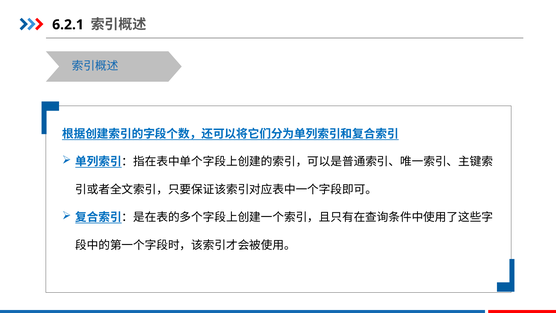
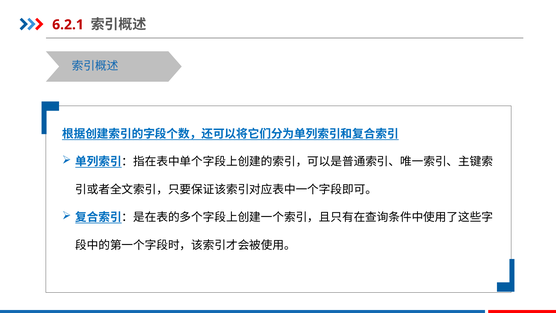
6.2.1 colour: black -> red
